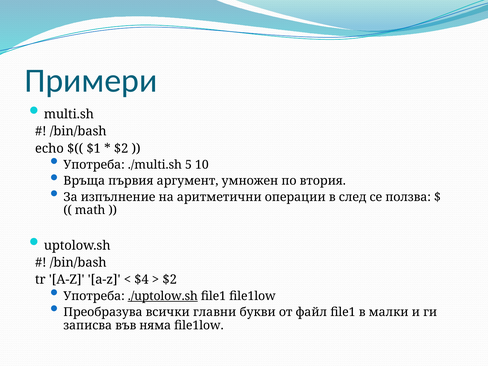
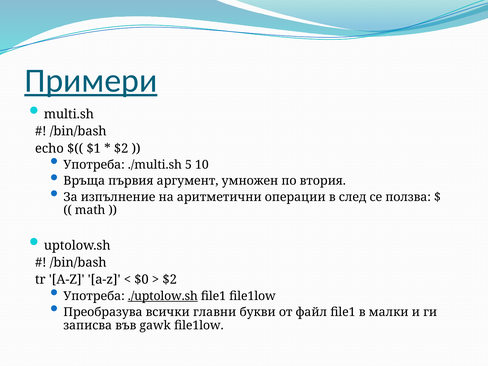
Примери underline: none -> present
$4: $4 -> $0
няма: няма -> gawk
